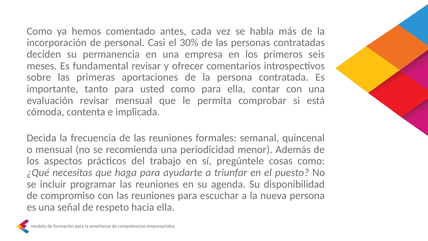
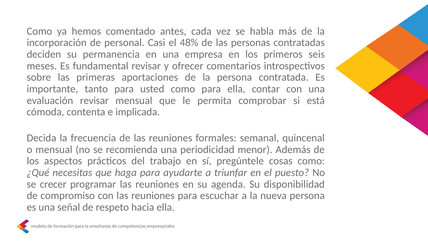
30%: 30% -> 48%
incluir: incluir -> crecer
